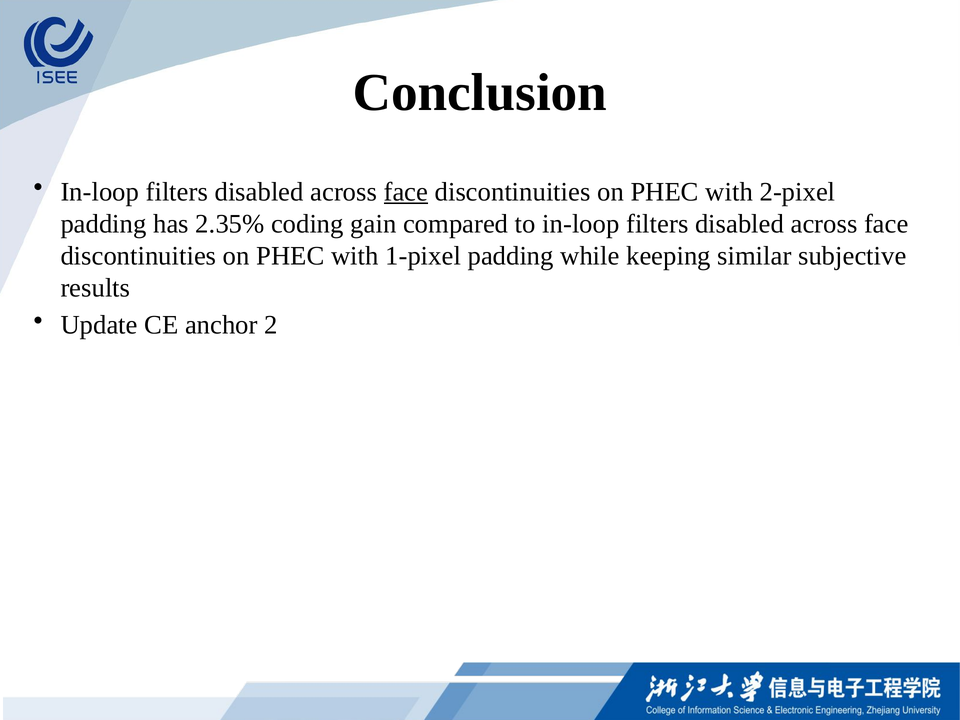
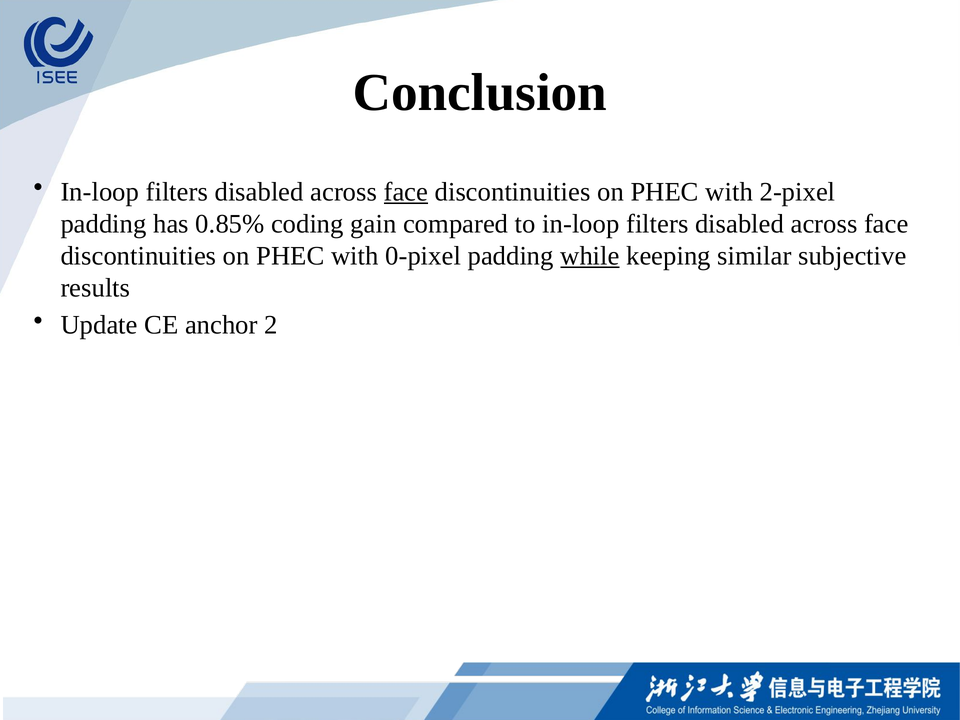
2.35%: 2.35% -> 0.85%
1-pixel: 1-pixel -> 0-pixel
while underline: none -> present
